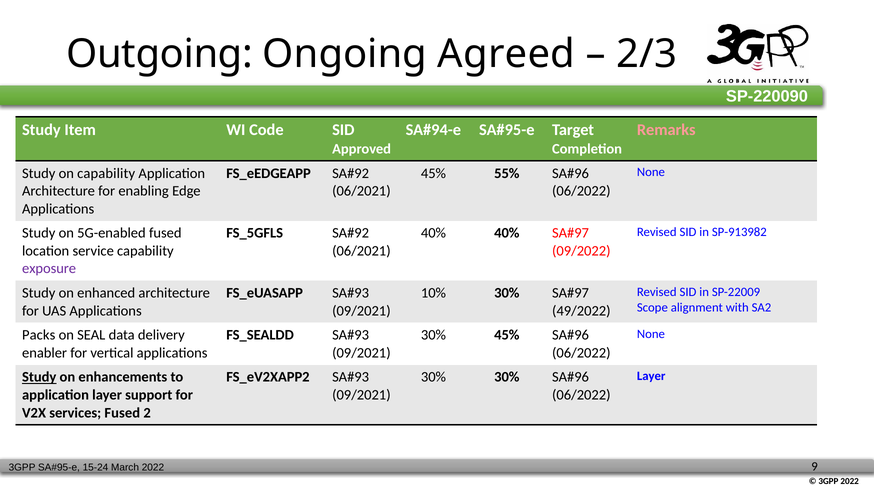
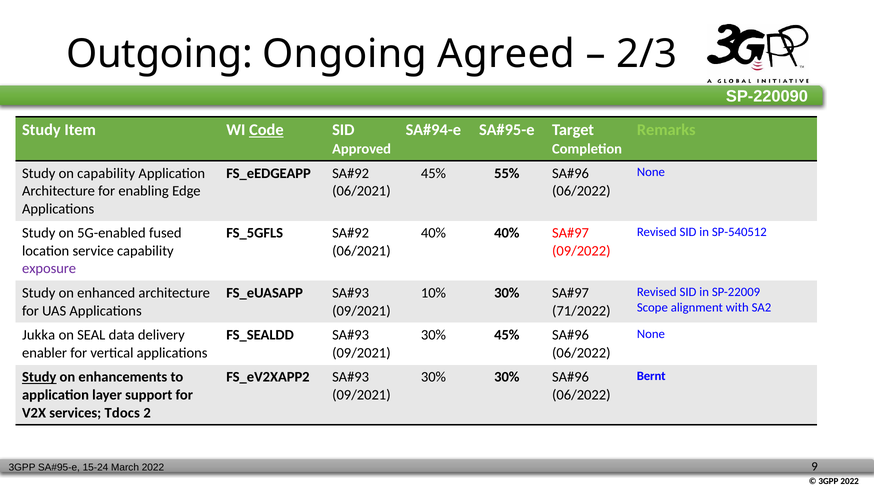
Code underline: none -> present
Remarks colour: pink -> light green
SP-913982: SP-913982 -> SP-540512
49/2022: 49/2022 -> 71/2022
Packs: Packs -> Jukka
Layer at (651, 376): Layer -> Bernt
services Fused: Fused -> Tdocs
